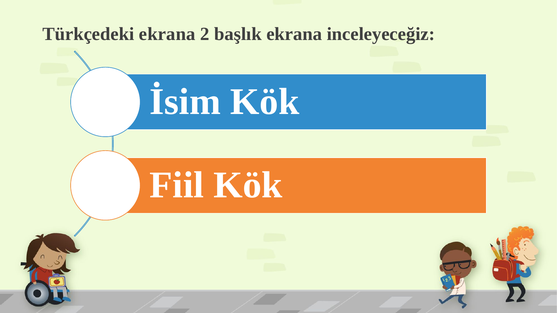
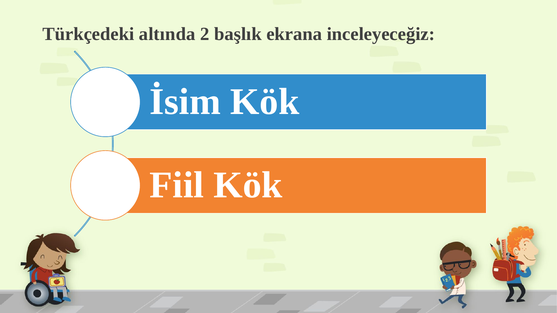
Türkçedeki ekrana: ekrana -> altında
